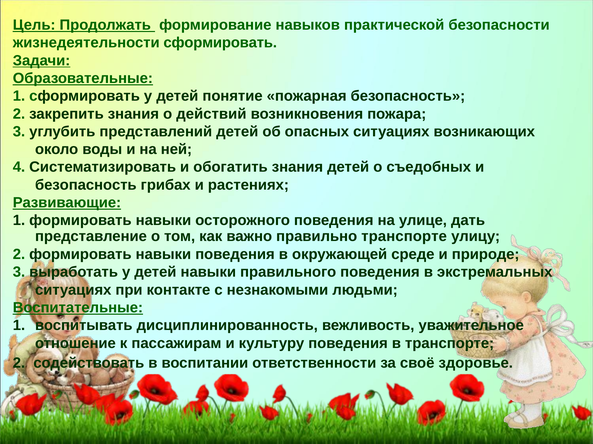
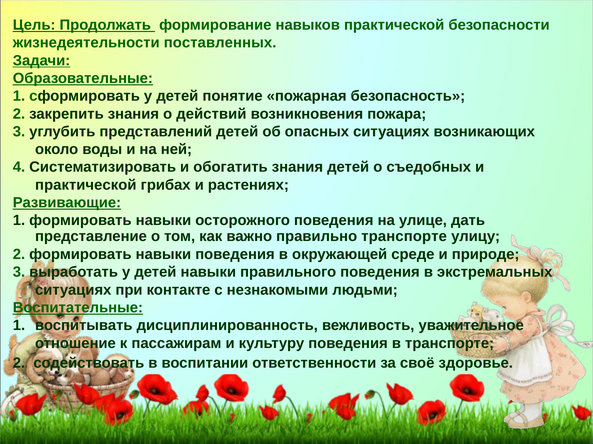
жизнедеятельности сформировать: сформировать -> поставленных
безопасность at (86, 185): безопасность -> практической
